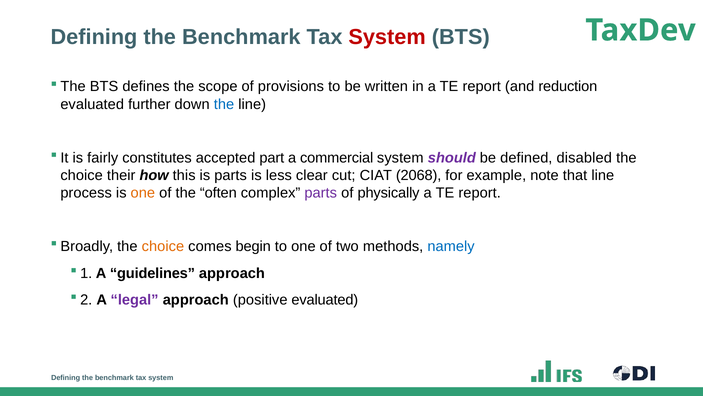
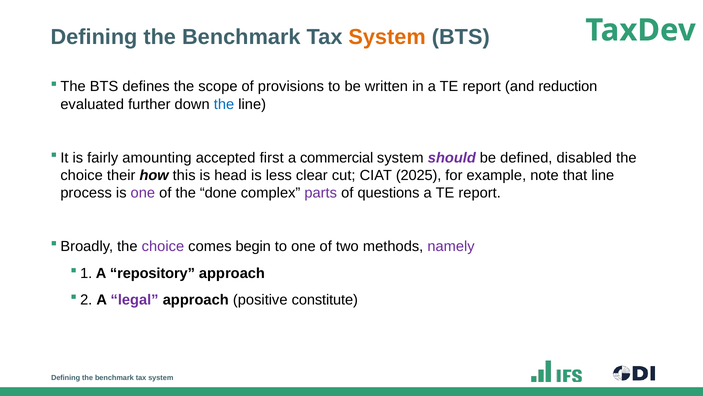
System at (387, 37) colour: red -> orange
constitutes: constitutes -> amounting
part: part -> first
is parts: parts -> head
2068: 2068 -> 2025
one at (143, 193) colour: orange -> purple
often: often -> done
physically: physically -> questions
choice at (163, 246) colour: orange -> purple
namely colour: blue -> purple
guidelines: guidelines -> repository
positive evaluated: evaluated -> constitute
